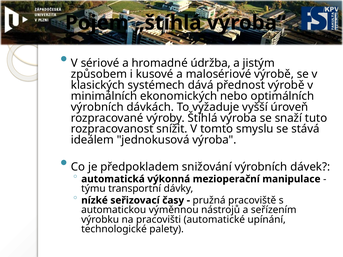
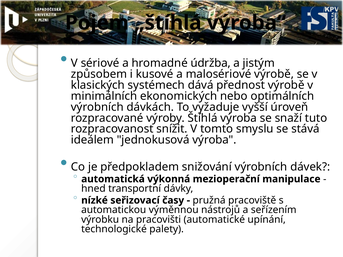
týmu: týmu -> hned
